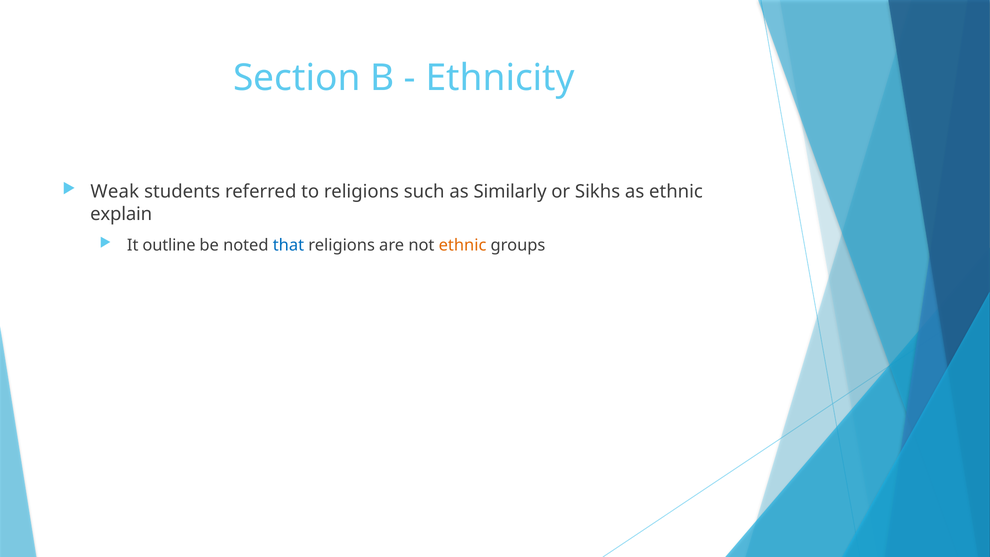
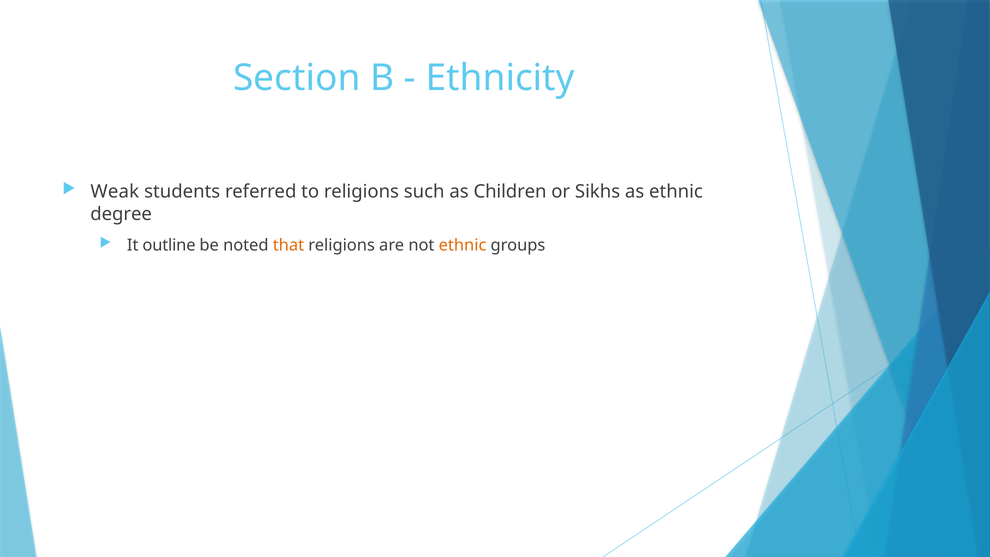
Similarly: Similarly -> Children
explain: explain -> degree
that colour: blue -> orange
